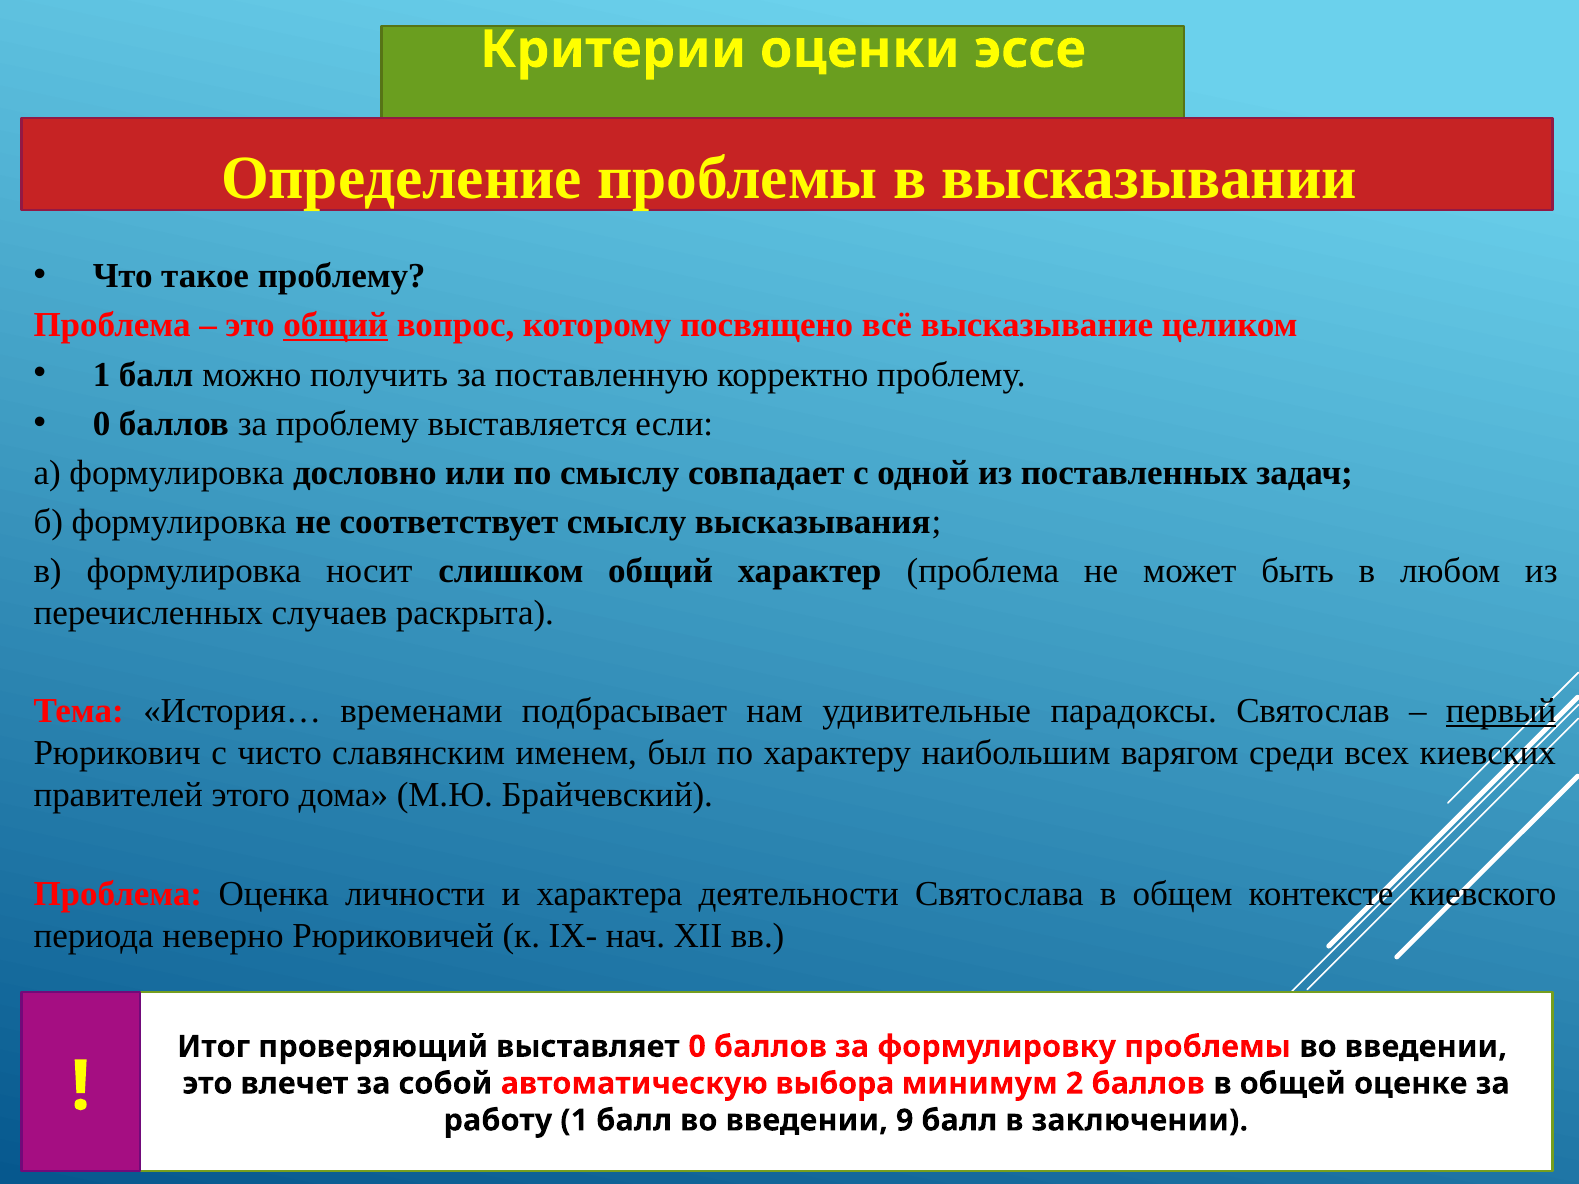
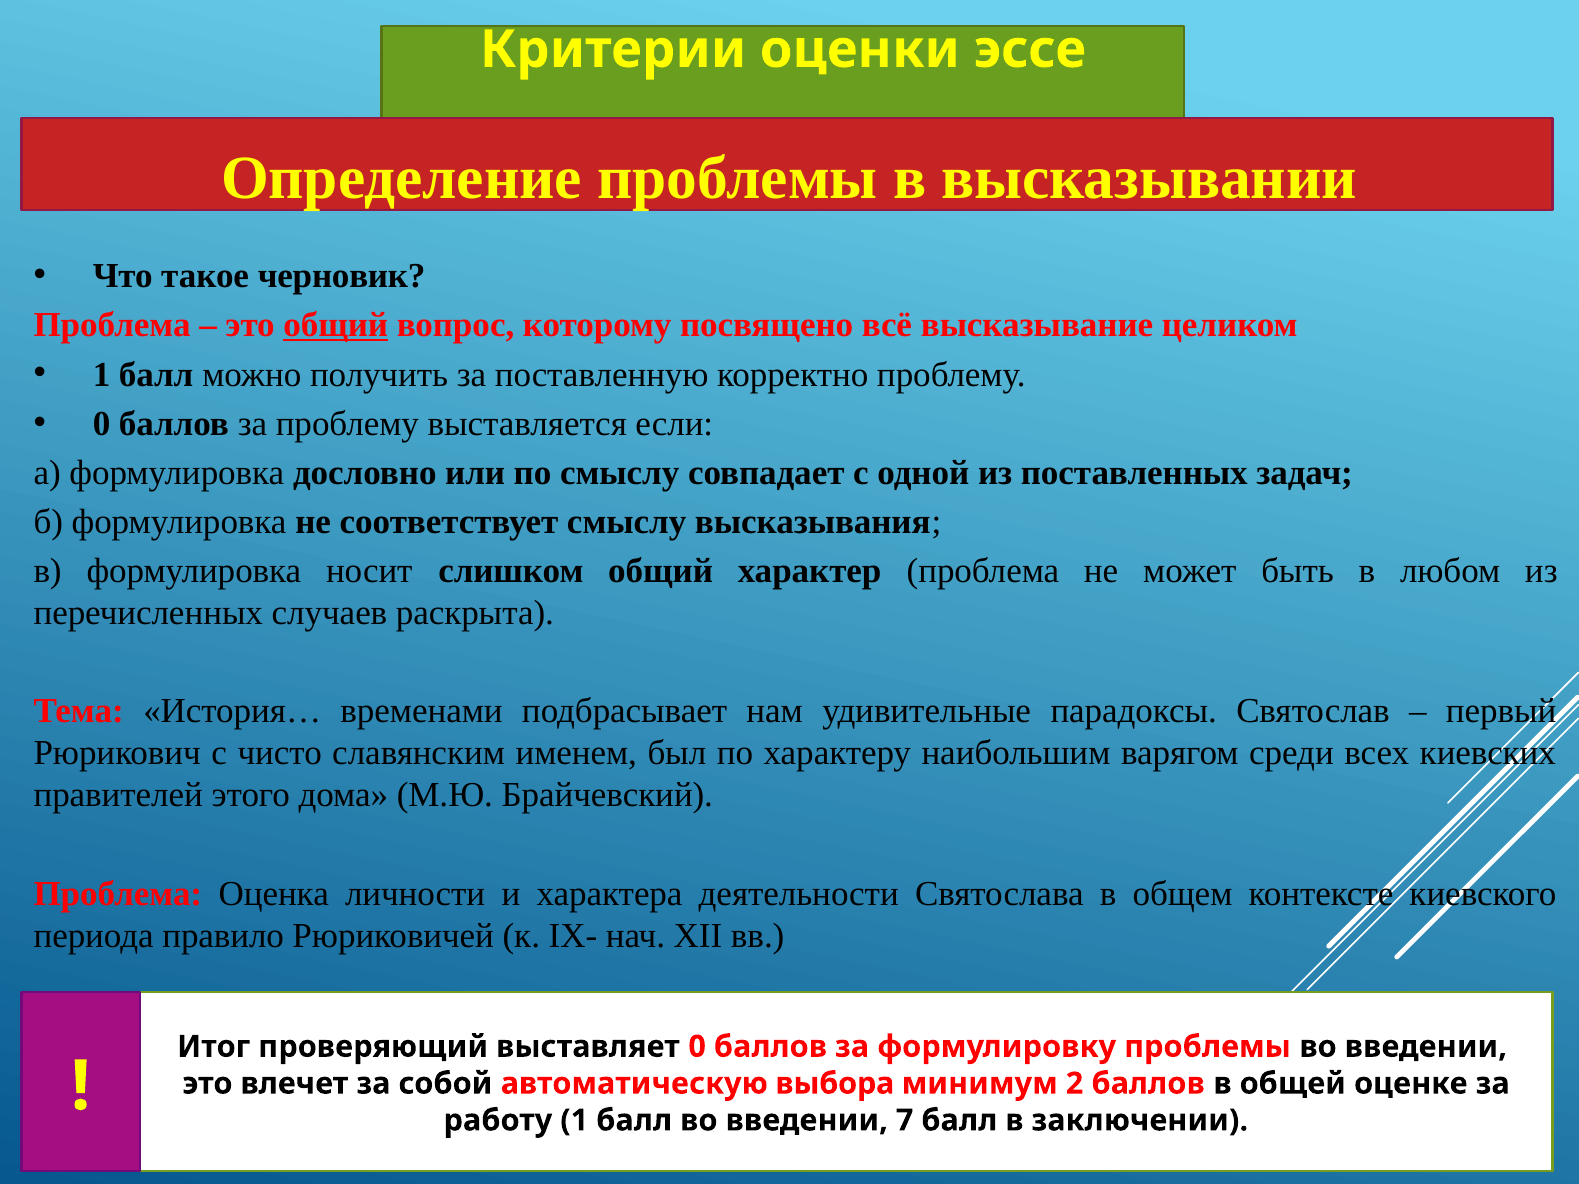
такое проблему: проблему -> черновик
первый underline: present -> none
неверно: неверно -> правило
9: 9 -> 7
